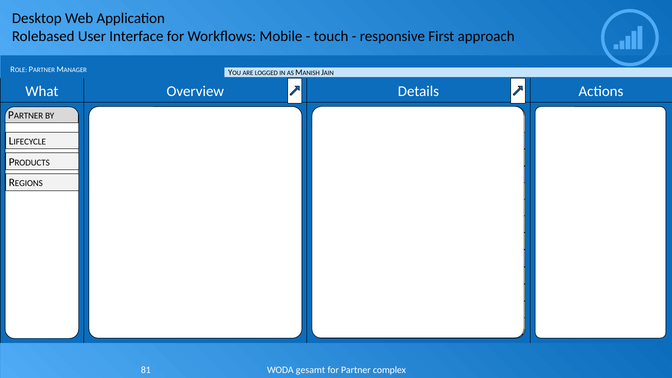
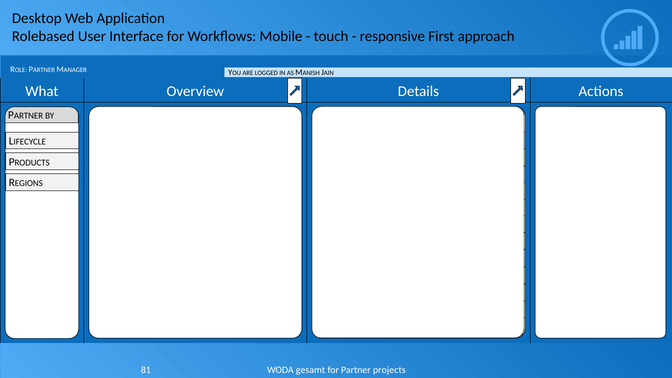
complex: complex -> projects
